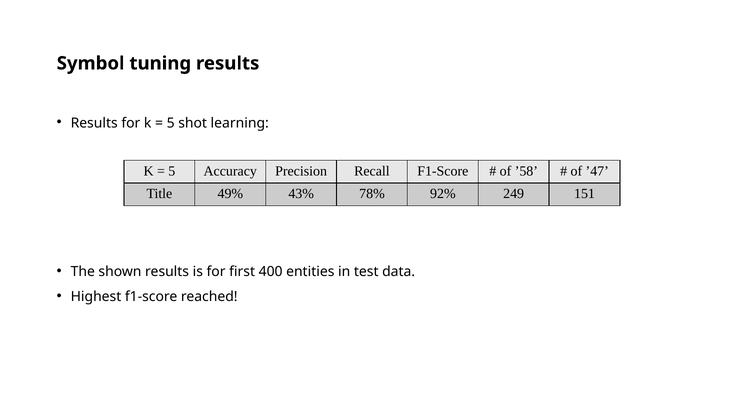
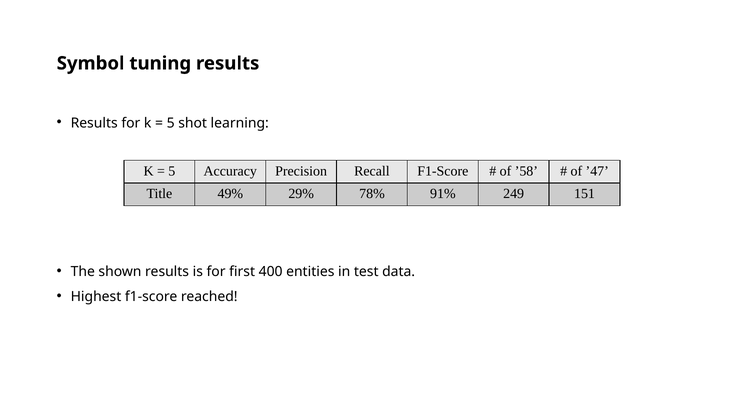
43%: 43% -> 29%
92%: 92% -> 91%
